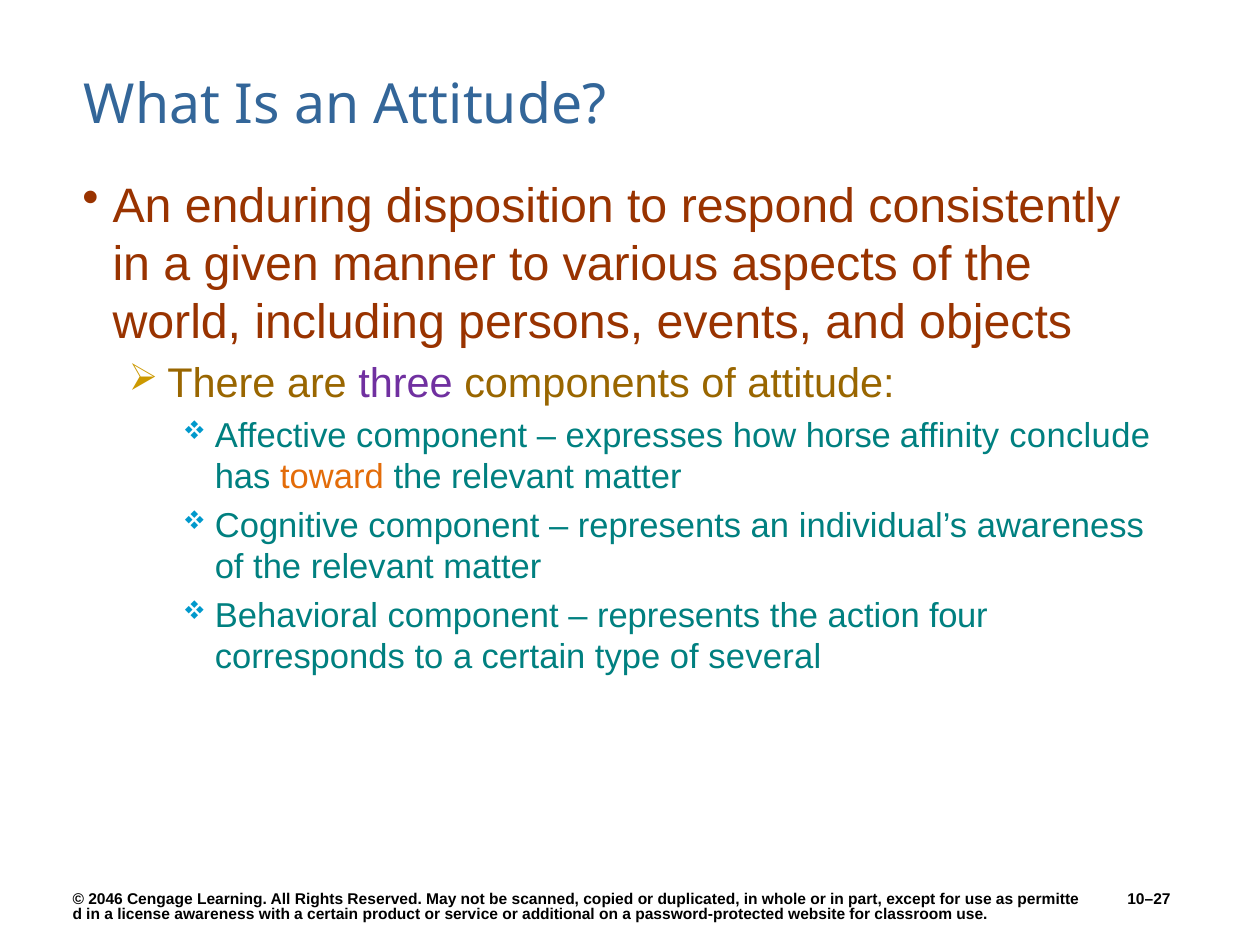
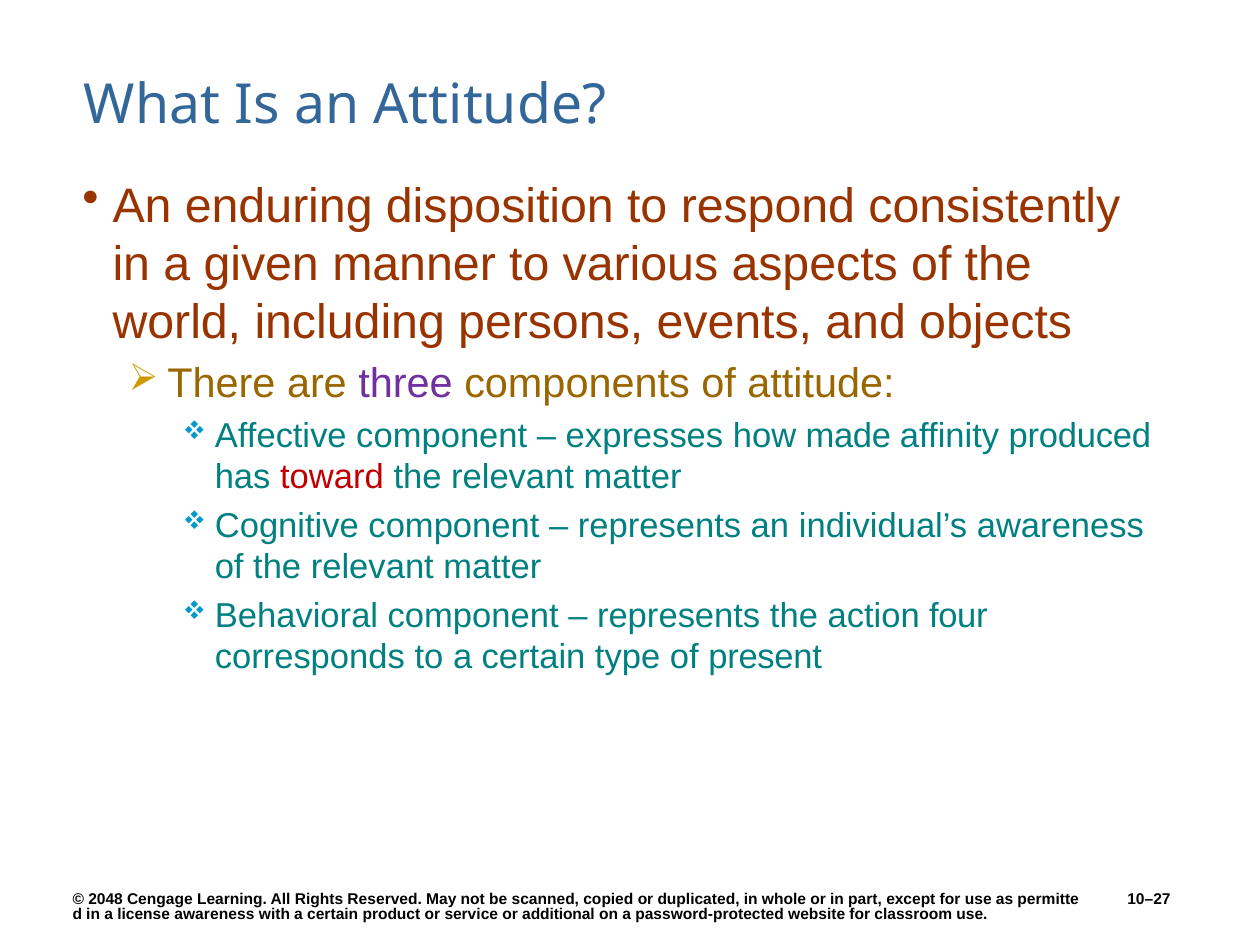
horse: horse -> made
conclude: conclude -> produced
toward colour: orange -> red
several: several -> present
2046: 2046 -> 2048
